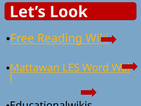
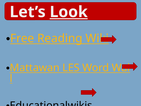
Look underline: none -> present
